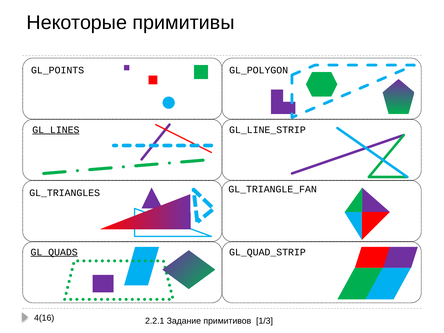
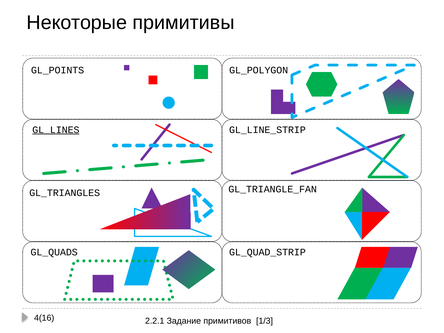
GL_QUADS underline: present -> none
